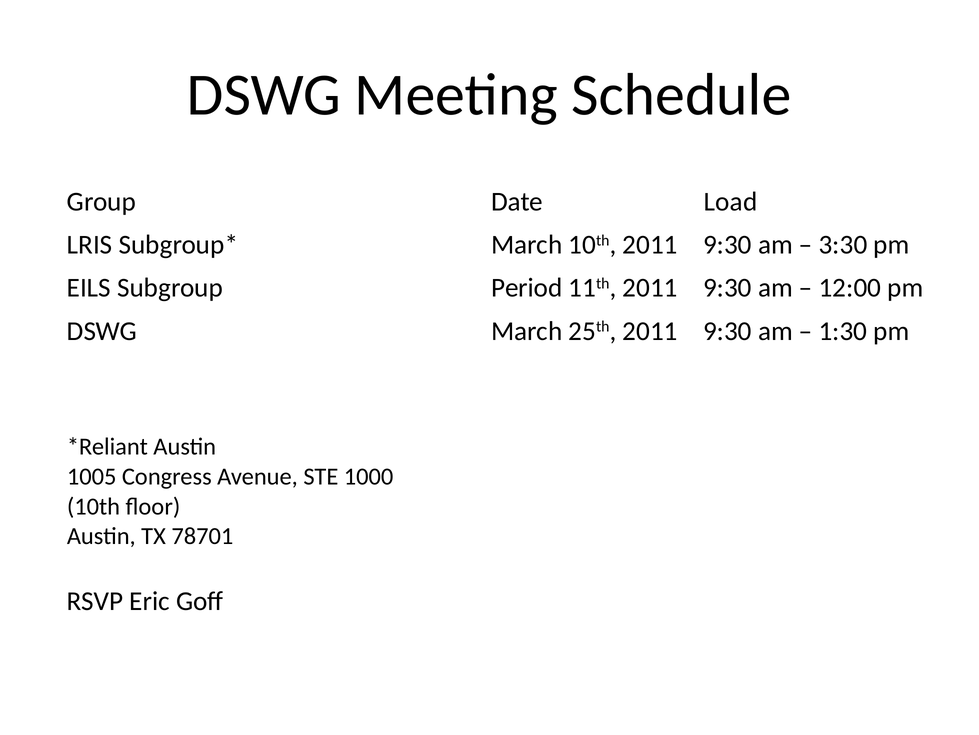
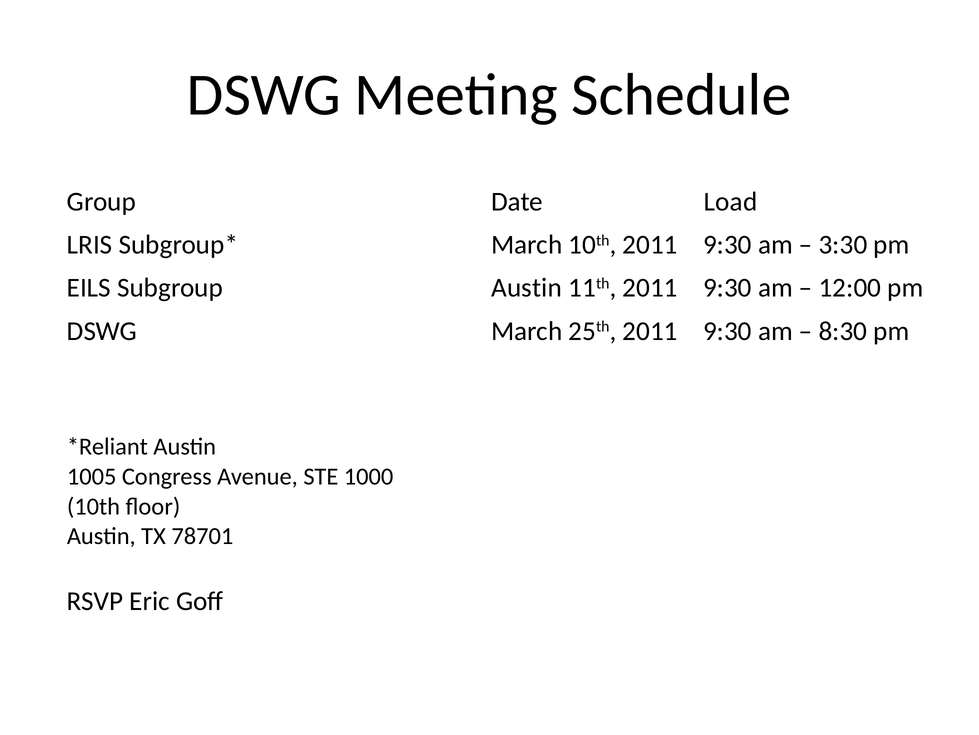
Subgroup Period: Period -> Austin
1:30: 1:30 -> 8:30
